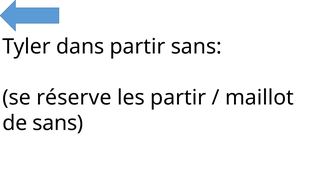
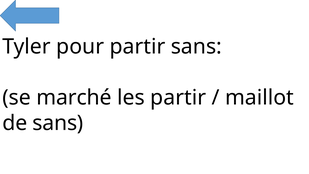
dans: dans -> pour
réserve: réserve -> marché
